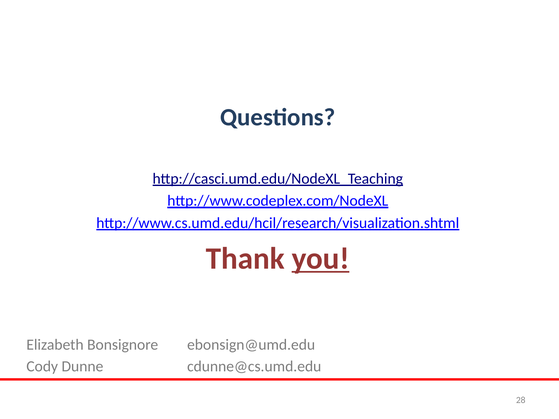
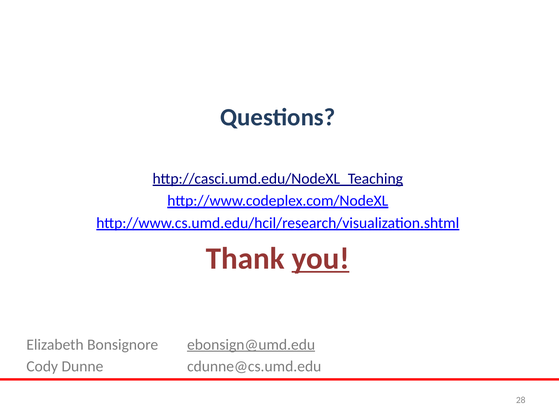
ebonsign@umd.edu underline: none -> present
